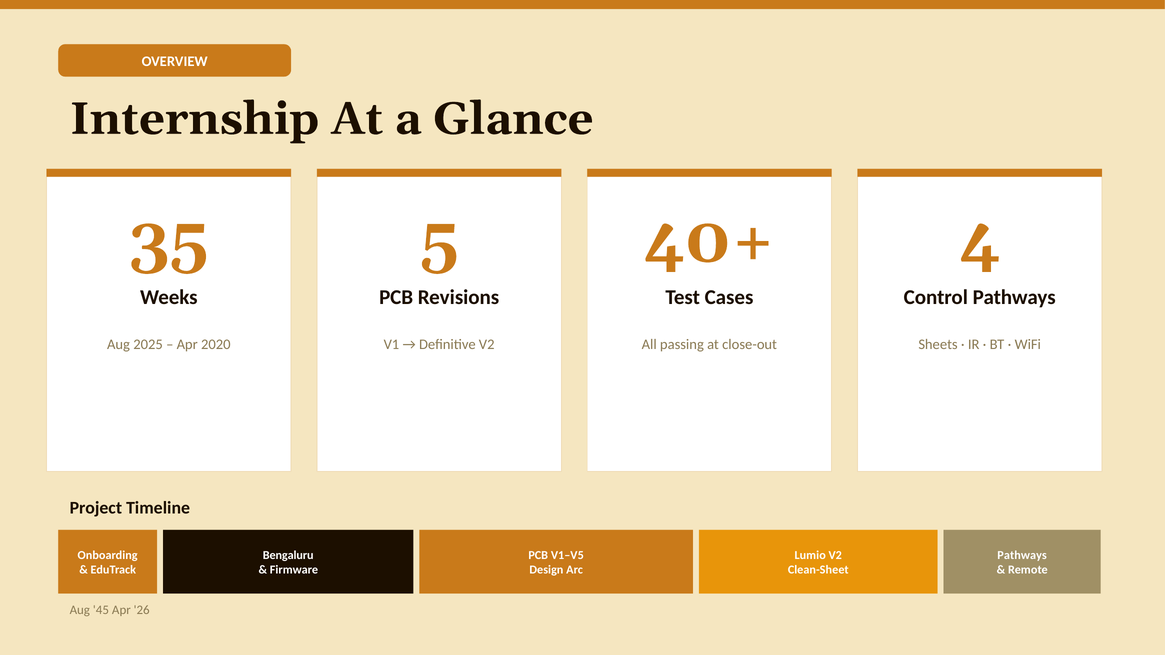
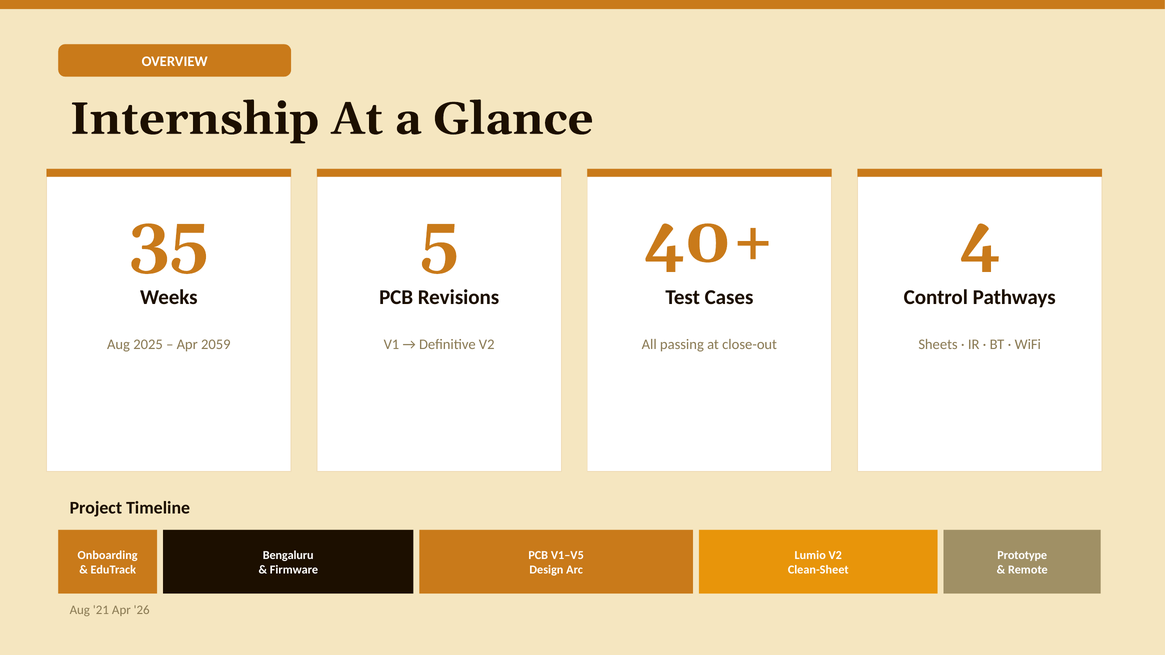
2020: 2020 -> 2059
Pathways at (1022, 556): Pathways -> Prototype
45: 45 -> 21
